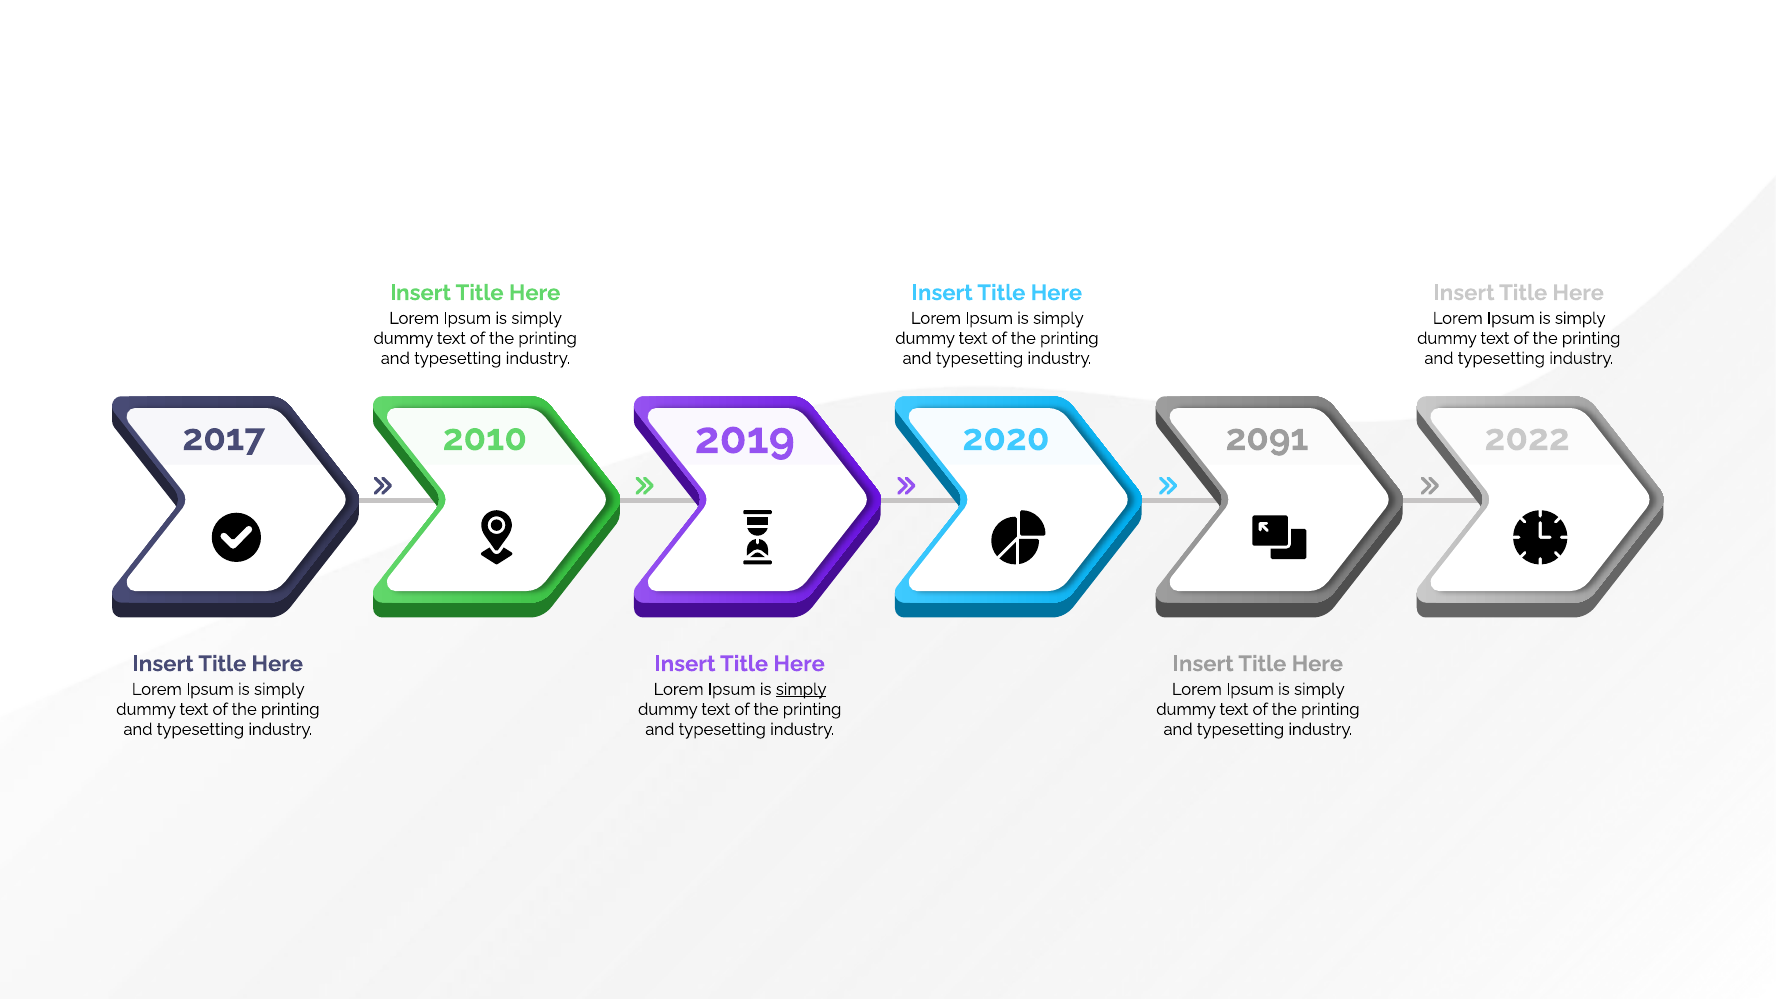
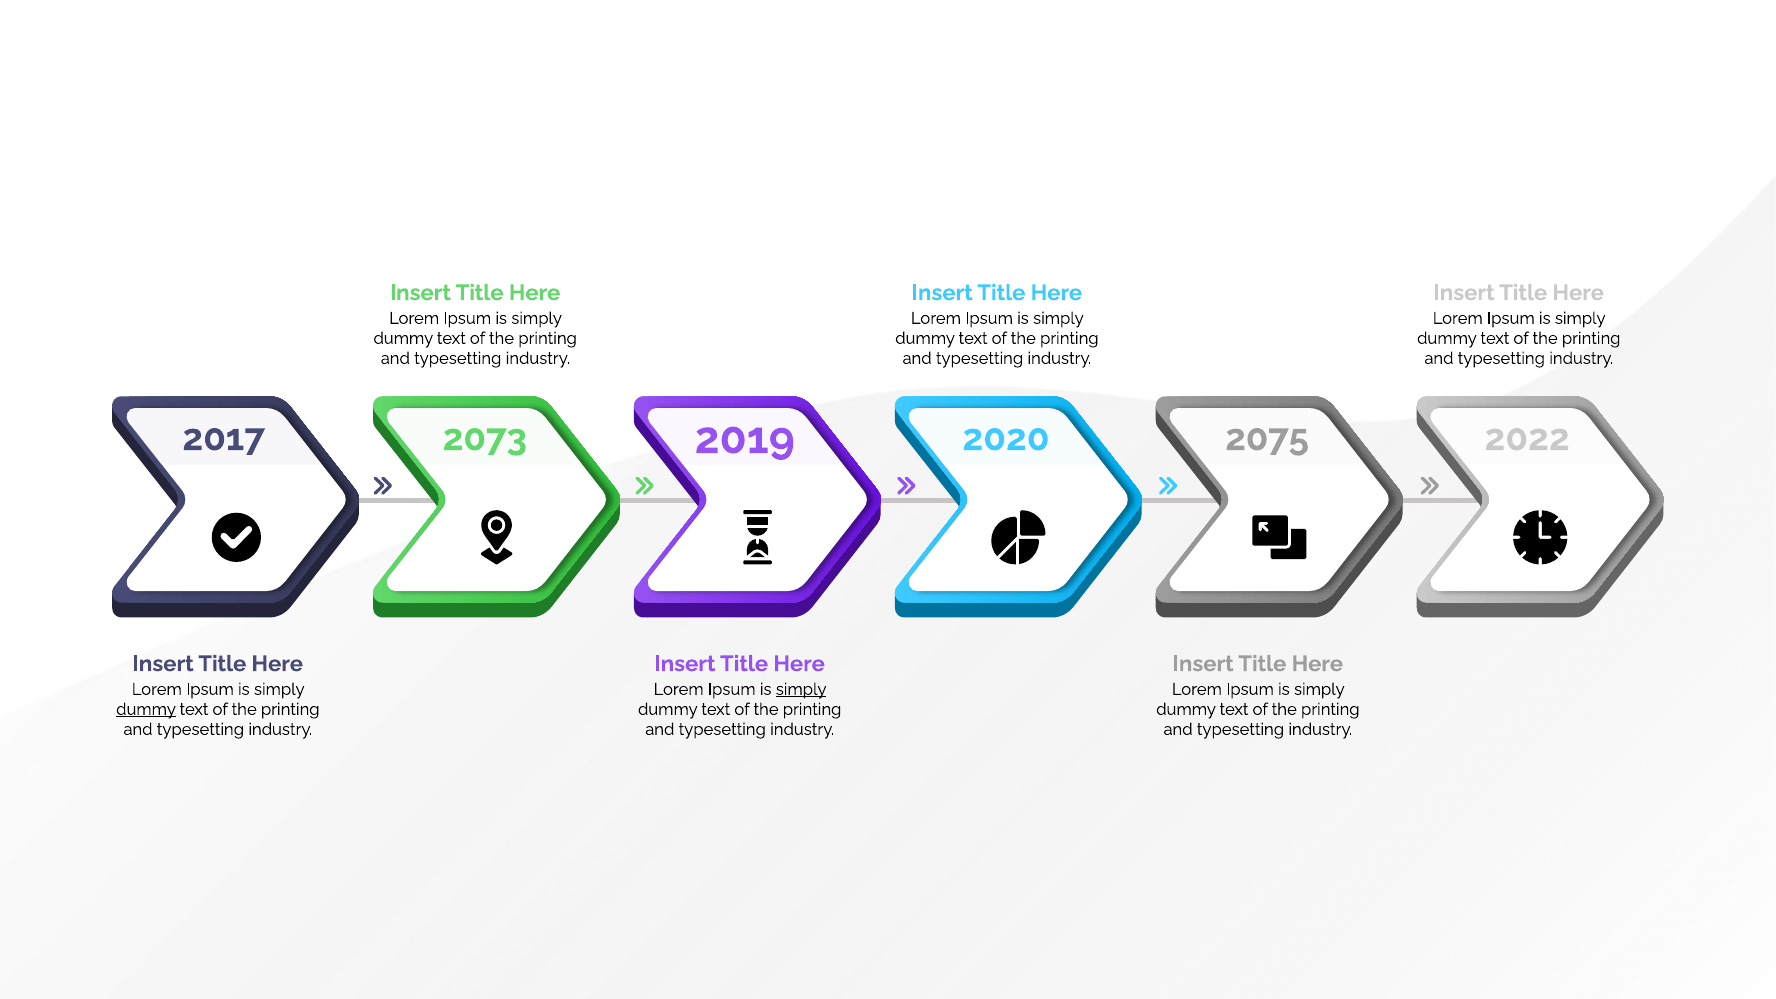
2010: 2010 -> 2073
2091: 2091 -> 2075
dummy at (146, 709) underline: none -> present
